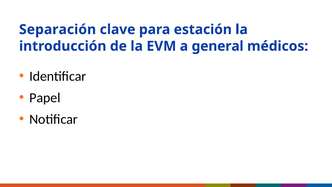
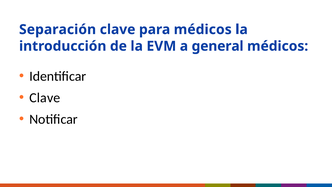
para estación: estación -> médicos
Papel at (45, 98): Papel -> Clave
